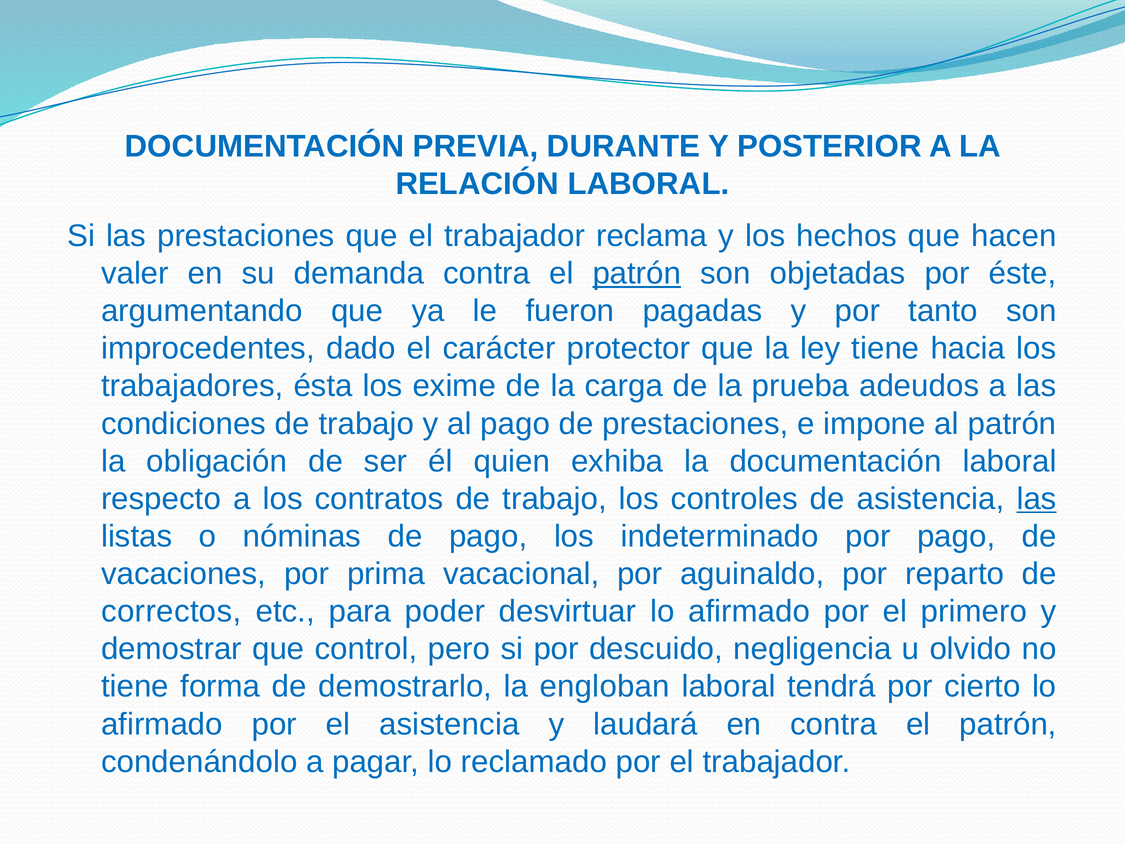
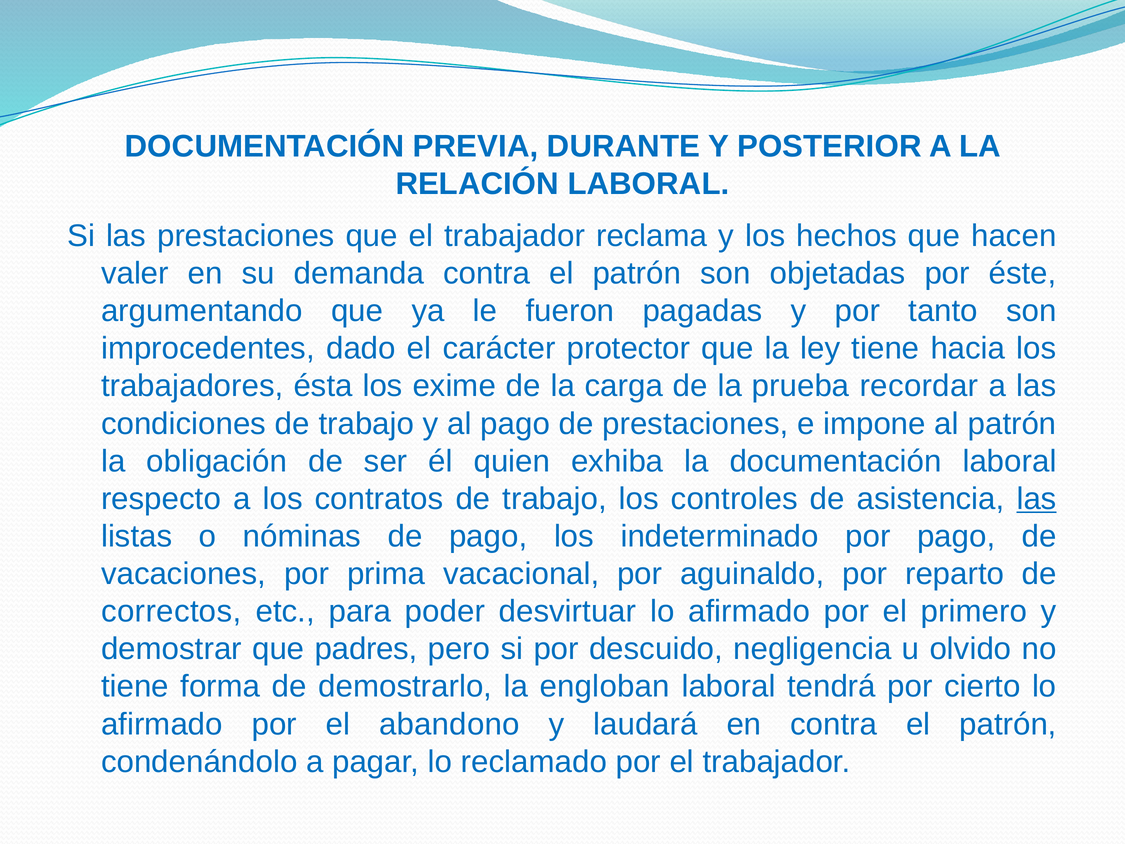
patrón at (637, 273) underline: present -> none
adeudos: adeudos -> recordar
control: control -> padres
el asistencia: asistencia -> abandono
